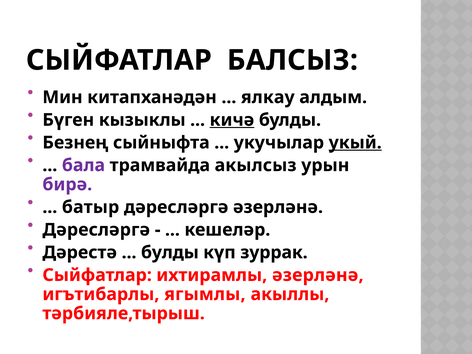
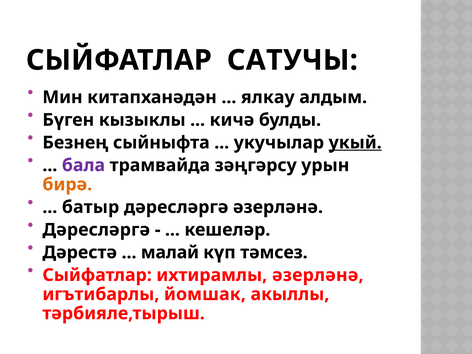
БАЛСЫЗ: БАЛСЫЗ -> САТУЧЫ
кичә underline: present -> none
акылсыз: акылсыз -> зәңгәрсу
бирә colour: purple -> orange
булды at (170, 252): булды -> малай
зуррак: зуррак -> тәмсез
ягымлы: ягымлы -> йомшак
